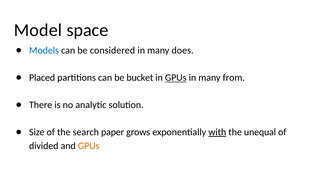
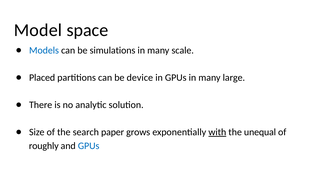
considered: considered -> simulations
does: does -> scale
bucket: bucket -> device
GPUs at (176, 78) underline: present -> none
from: from -> large
divided: divided -> roughly
GPUs at (89, 146) colour: orange -> blue
